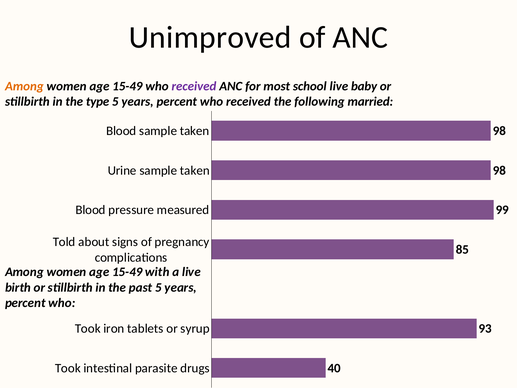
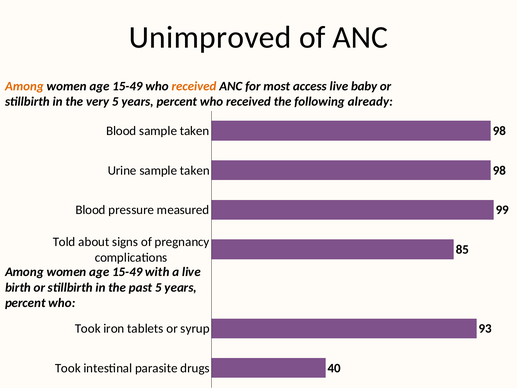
received at (194, 86) colour: purple -> orange
school: school -> access
type: type -> very
married: married -> already
